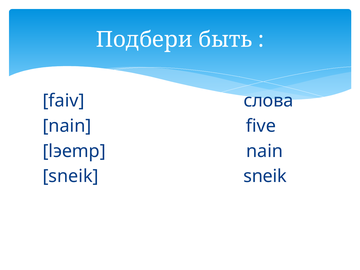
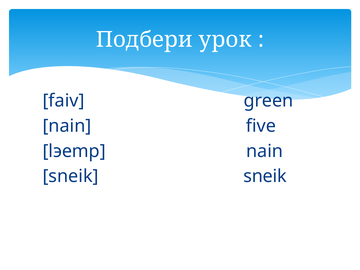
быть: быть -> урок
слова: слова -> green
